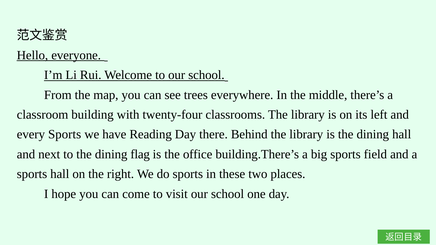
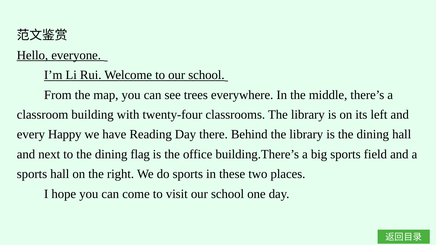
every Sports: Sports -> Happy
